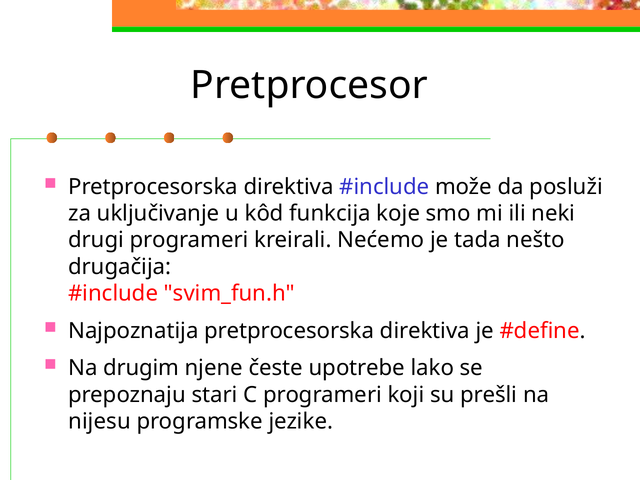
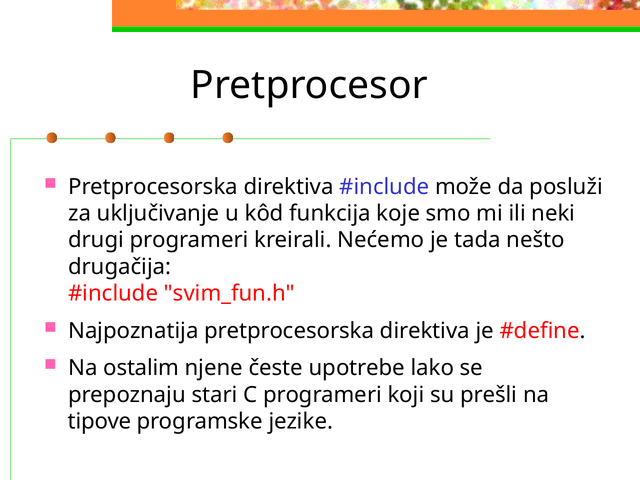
drugim: drugim -> ostalim
nijesu: nijesu -> tipove
